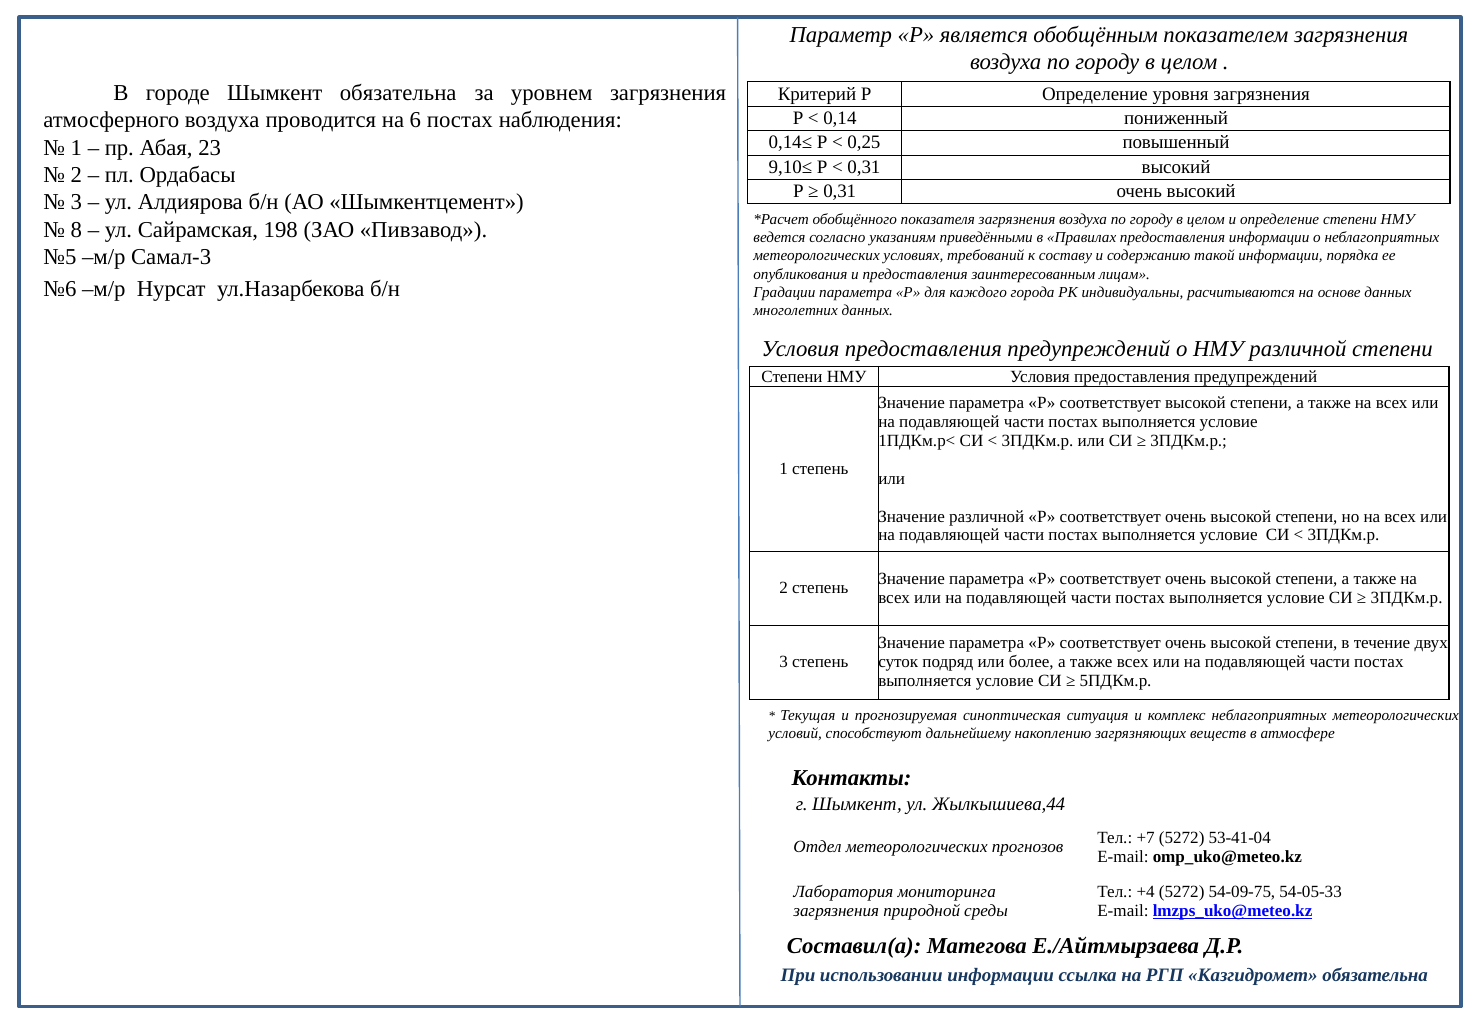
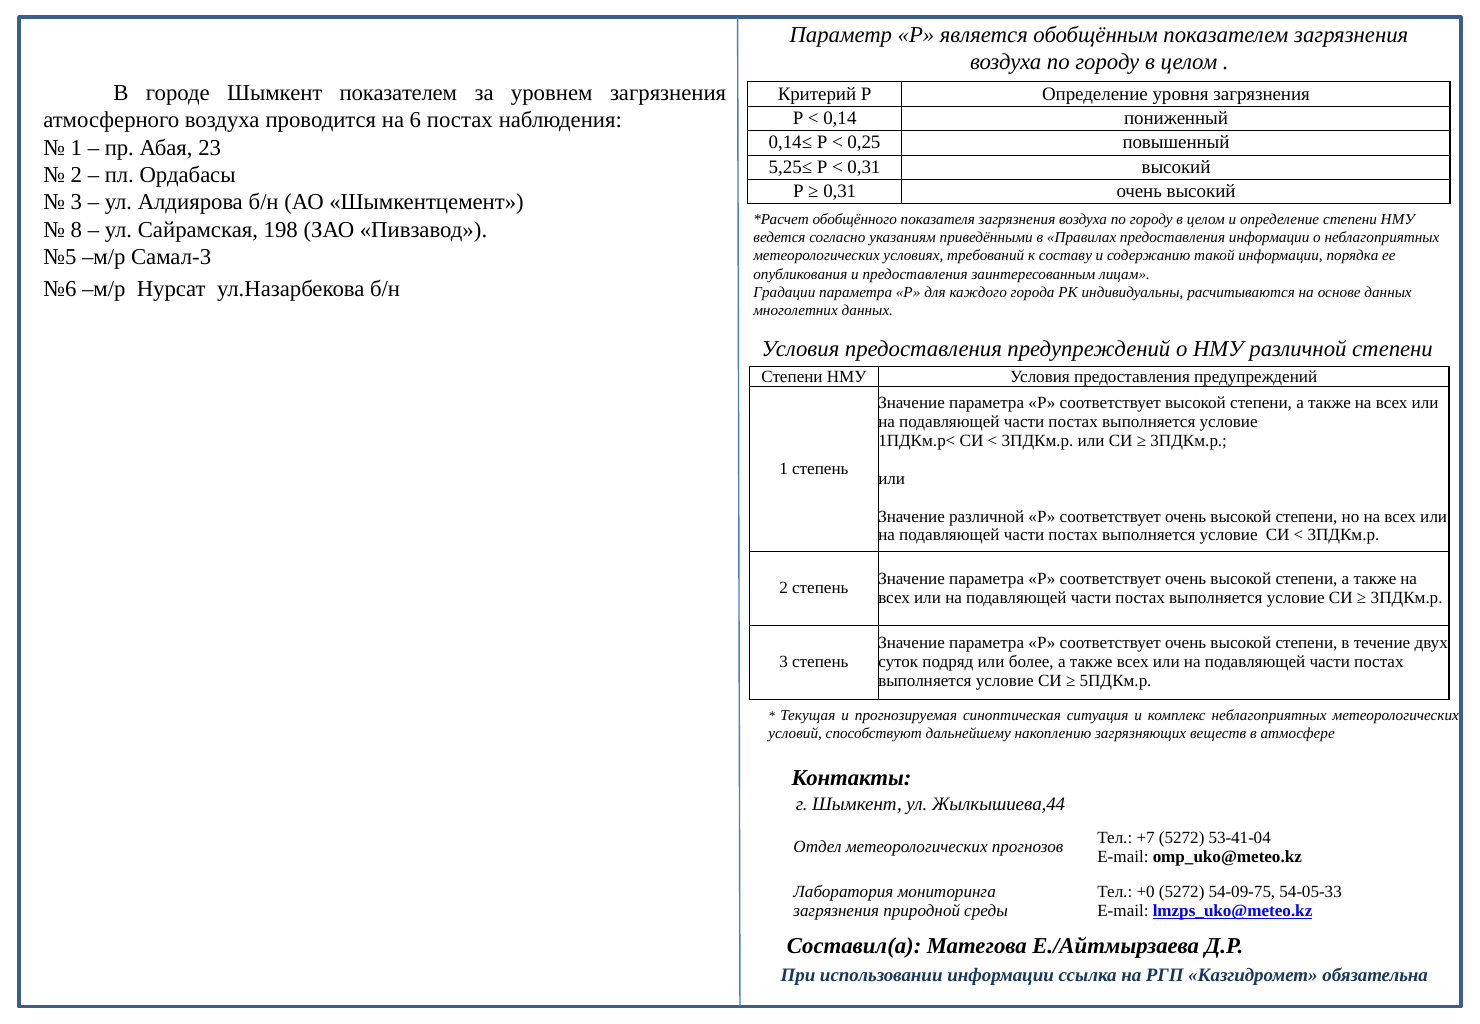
Шымкент обязательна: обязательна -> показателем
9,10≤: 9,10≤ -> 5,25≤
+4: +4 -> +0
